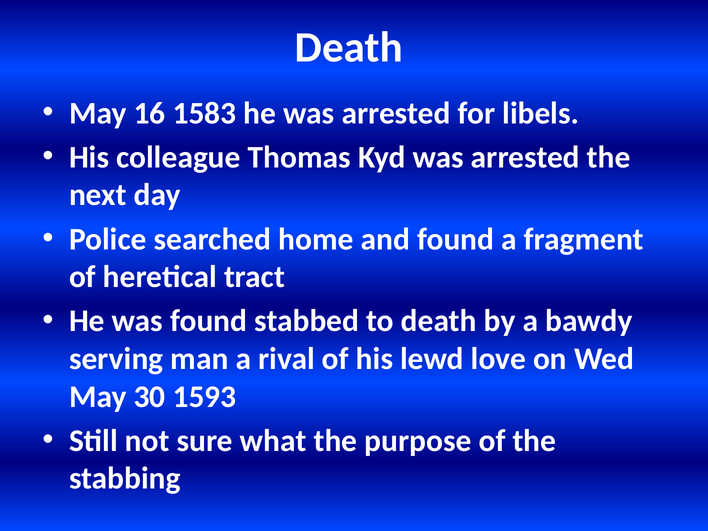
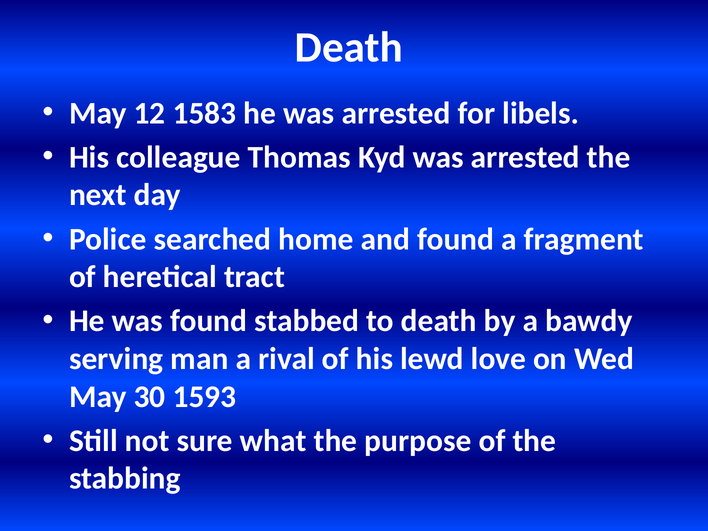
16: 16 -> 12
